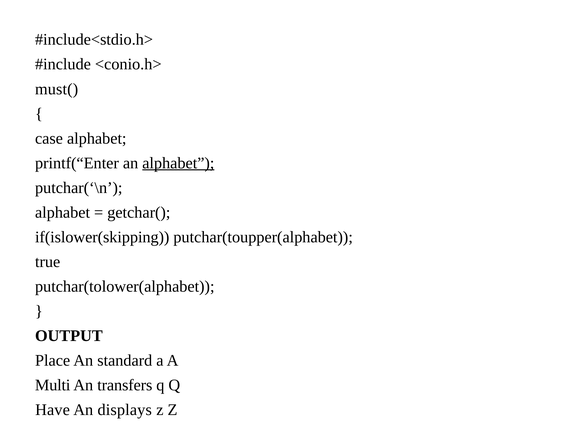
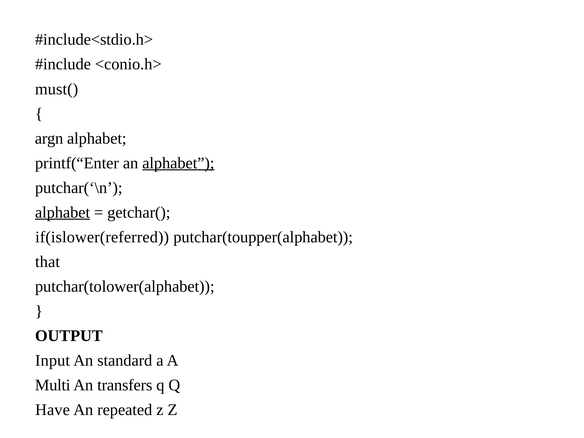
case: case -> argn
alphabet at (63, 212) underline: none -> present
if(islower(skipping: if(islower(skipping -> if(islower(referred
true: true -> that
Place: Place -> Input
displays: displays -> repeated
